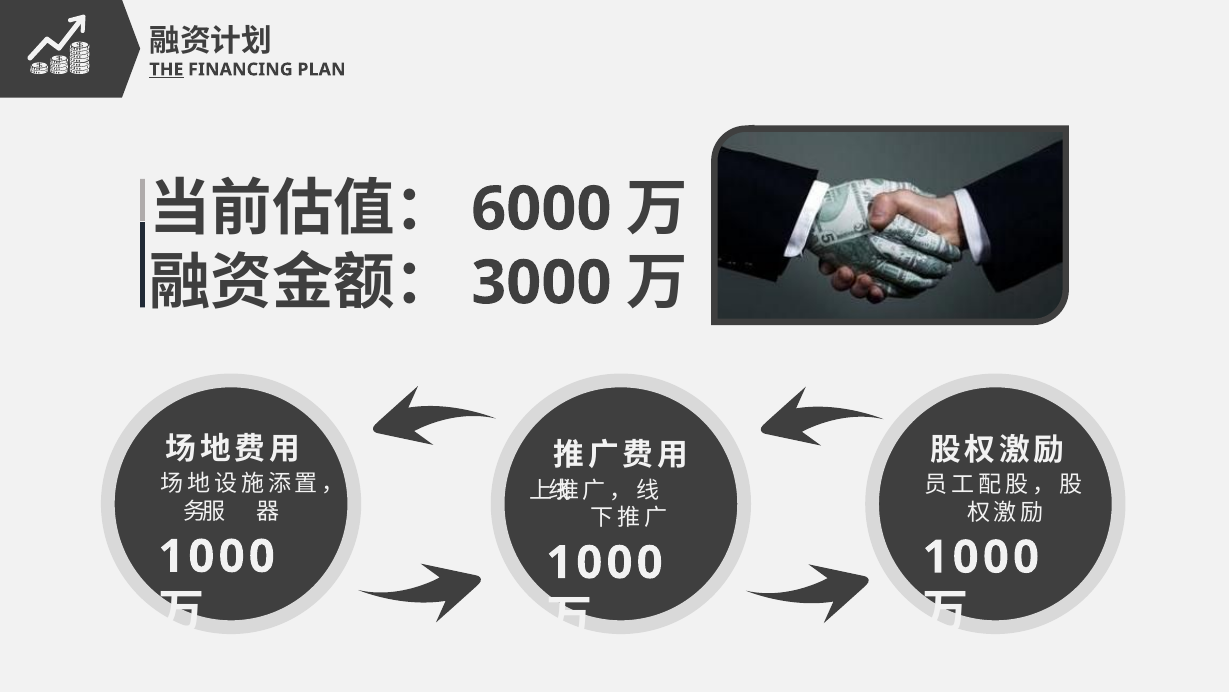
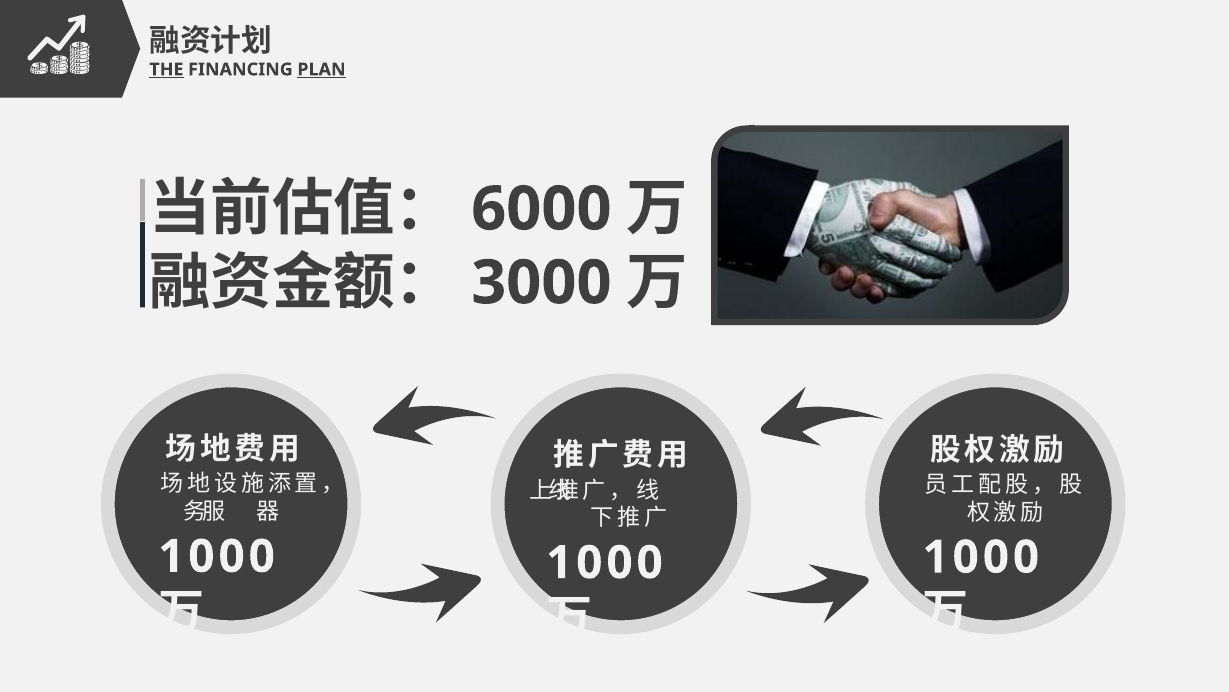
PLAN underline: none -> present
